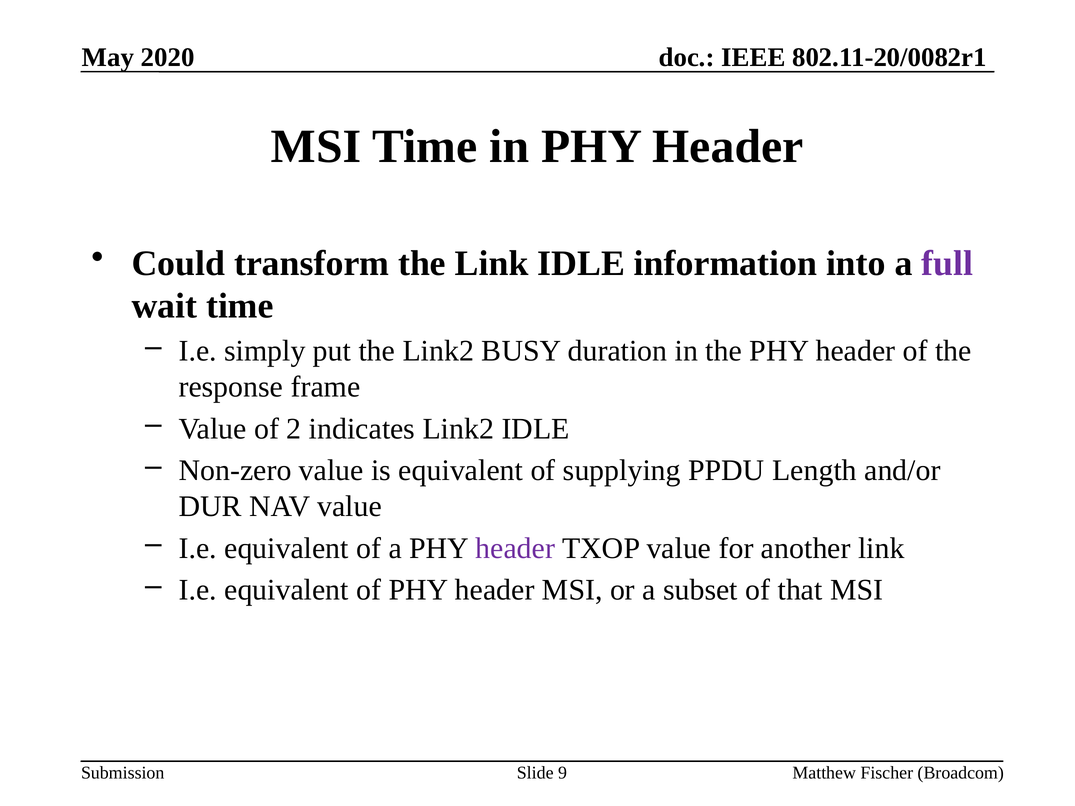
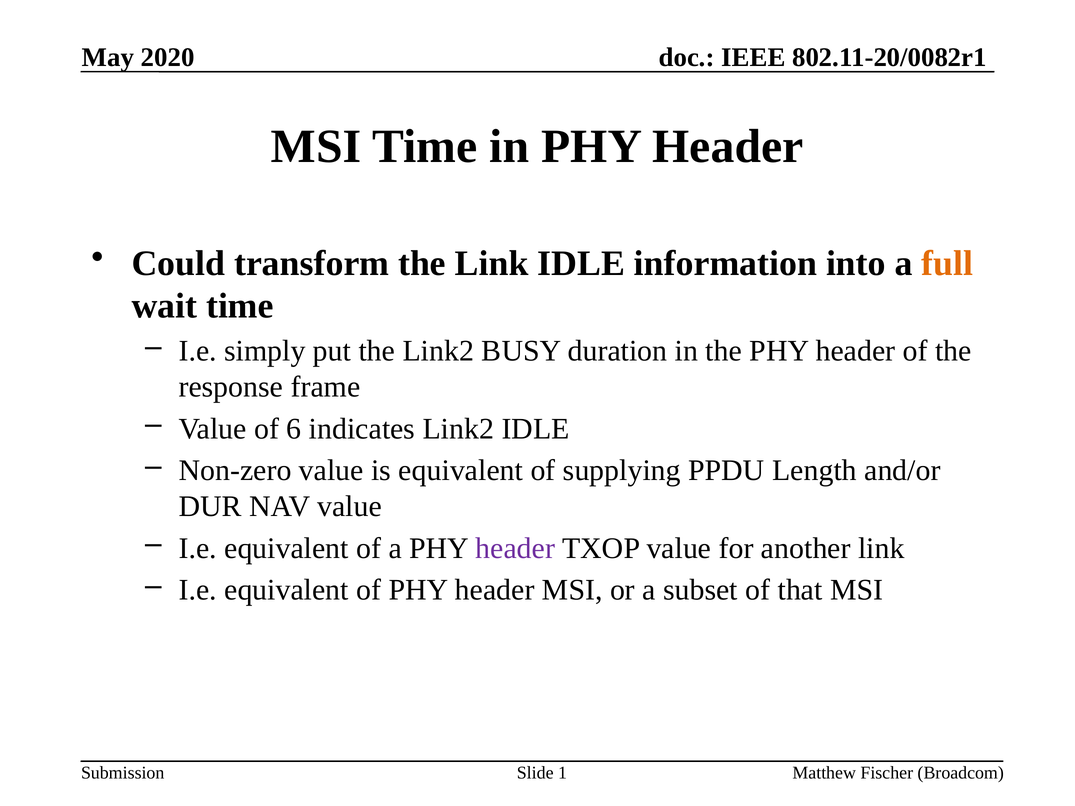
full colour: purple -> orange
2: 2 -> 6
9: 9 -> 1
